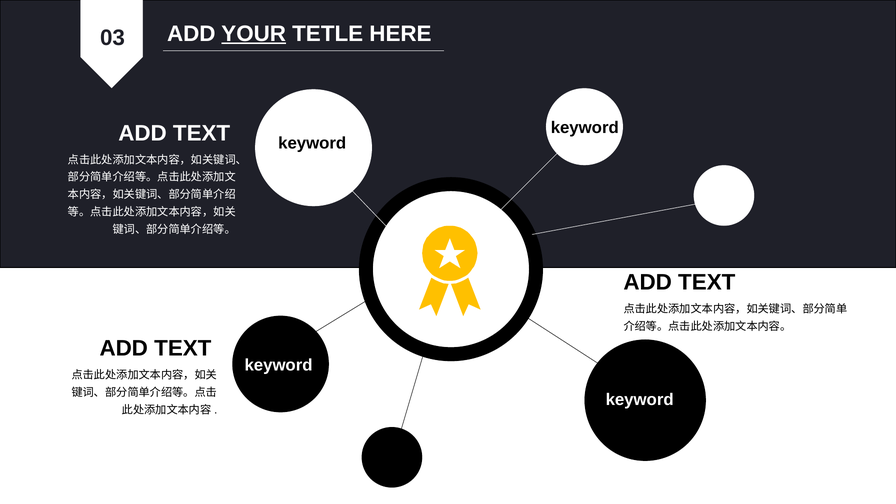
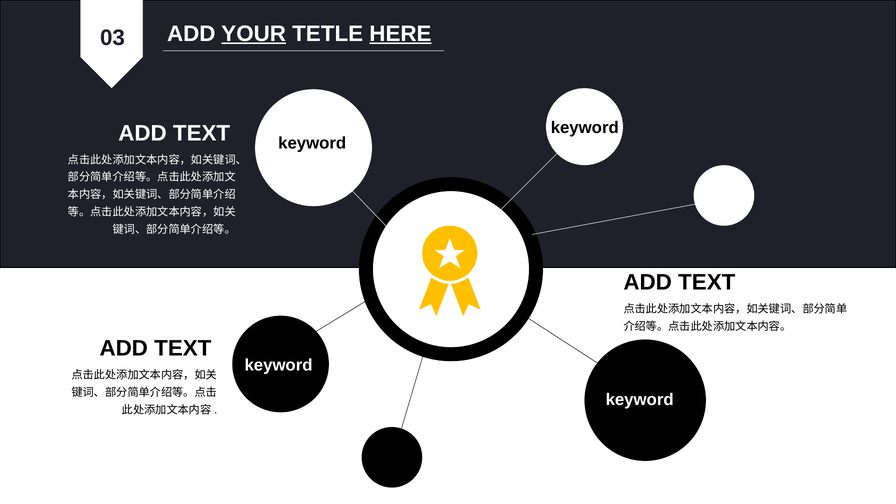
HERE underline: none -> present
